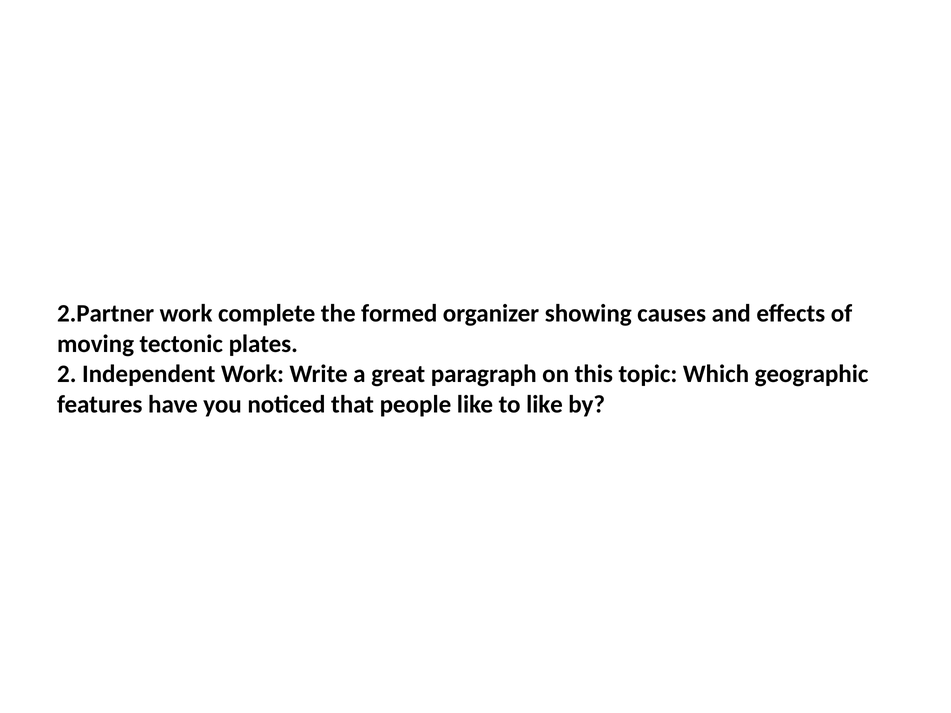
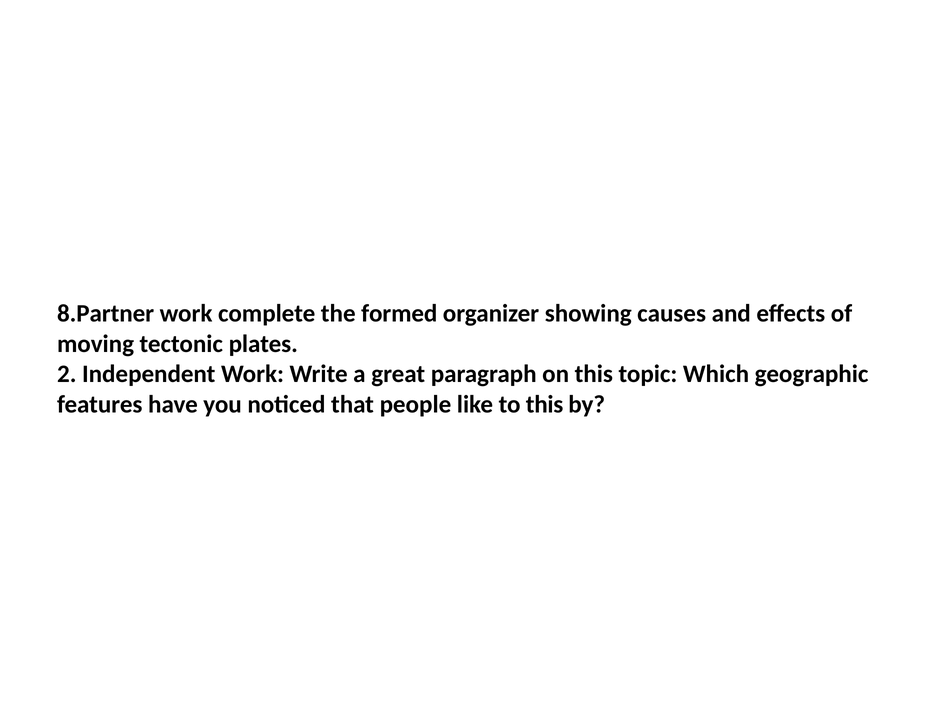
2.Partner: 2.Partner -> 8.Partner
to like: like -> this
